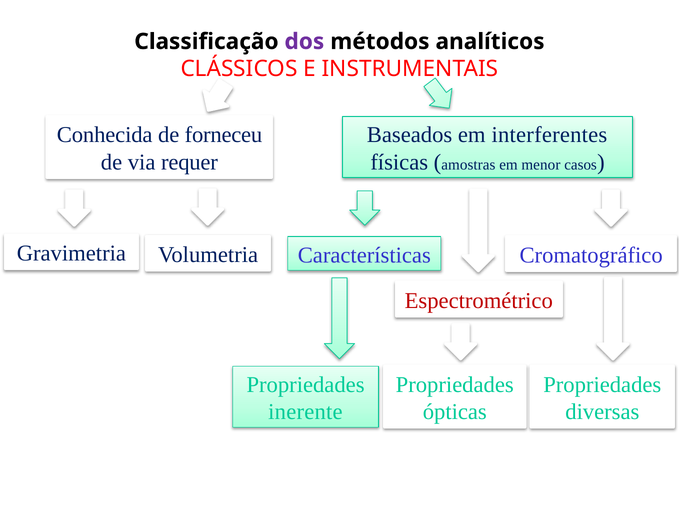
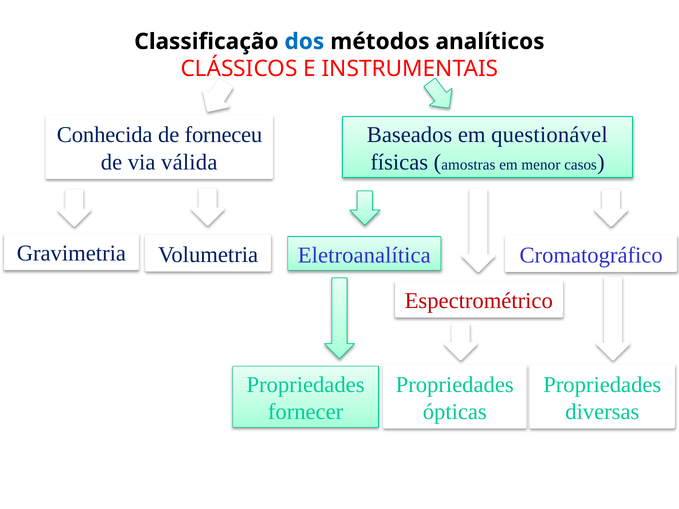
dos colour: purple -> blue
interferentes: interferentes -> questionável
requer: requer -> válida
Características: Características -> Eletroanalítica
inerente: inerente -> fornecer
